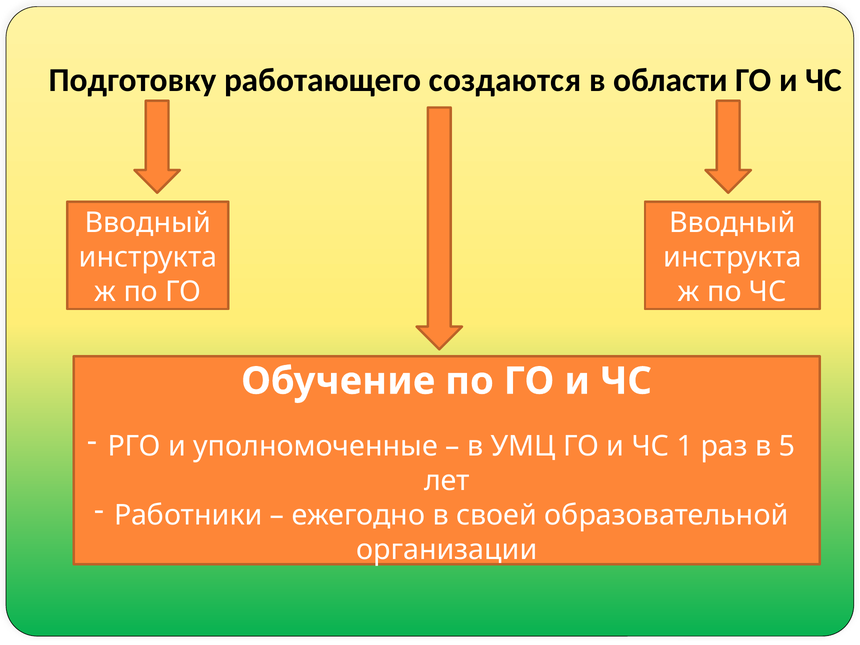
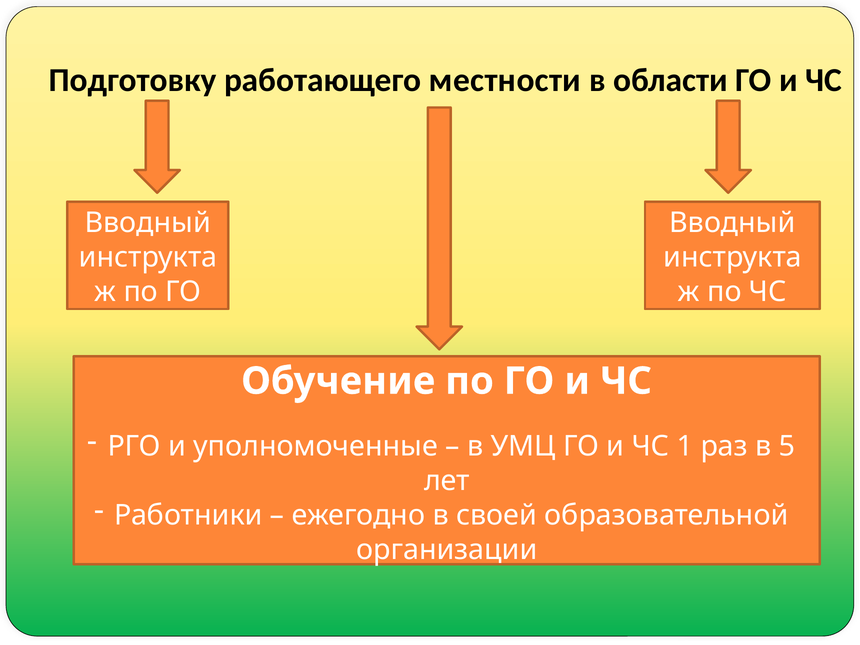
создаются: создаются -> местности
